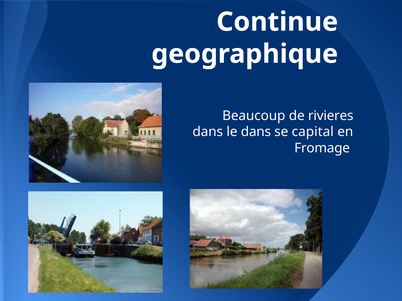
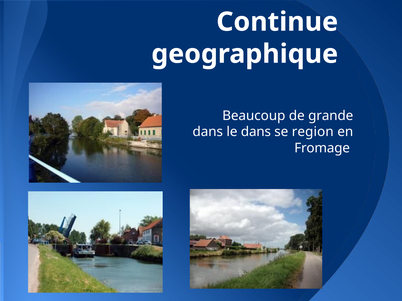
rivieres: rivieres -> grande
capital: capital -> region
